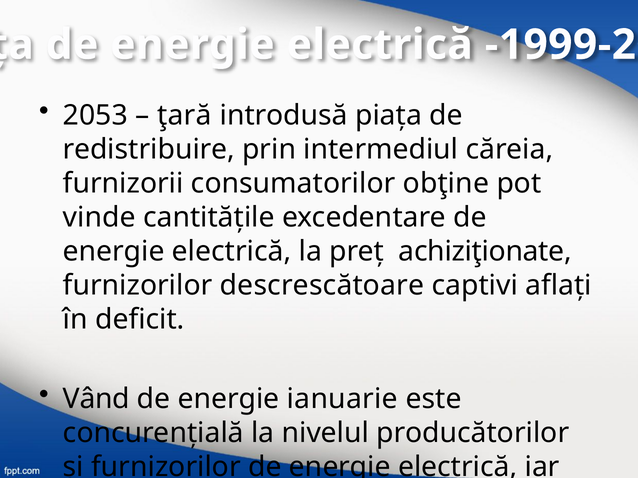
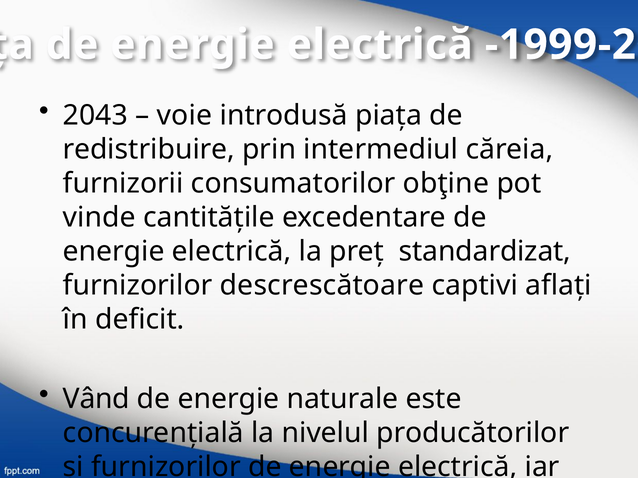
2053: 2053 -> 2043
ţară: ţară -> voie
achiziţionate: achiziţionate -> standardizat
ianuarie: ianuarie -> naturale
